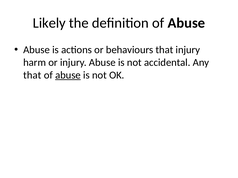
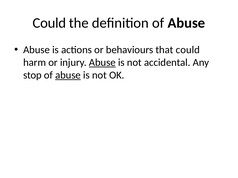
Likely at (49, 23): Likely -> Could
that injury: injury -> could
Abuse at (102, 63) underline: none -> present
that at (32, 75): that -> stop
